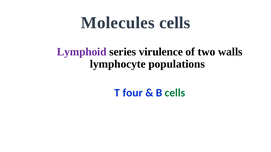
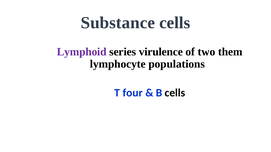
Molecules: Molecules -> Substance
walls: walls -> them
cells at (175, 93) colour: green -> black
